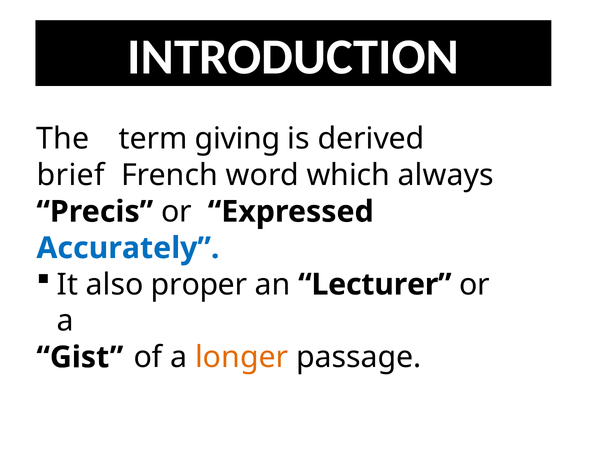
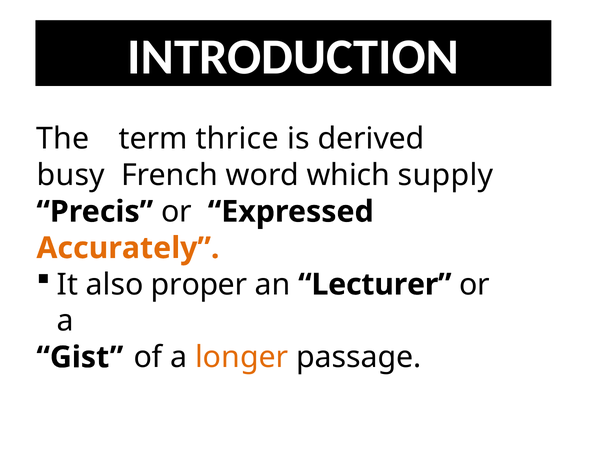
giving: giving -> thrice
brief: brief -> busy
always: always -> supply
Accurately colour: blue -> orange
